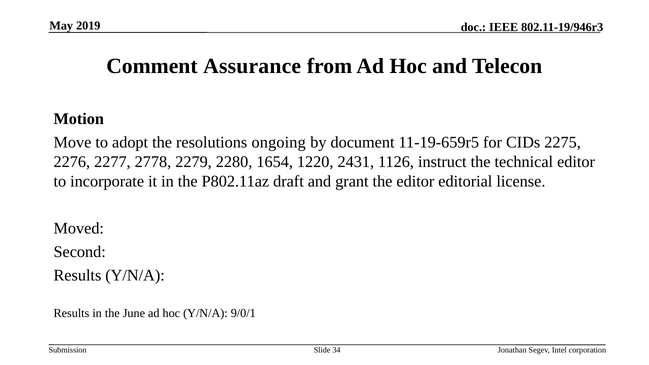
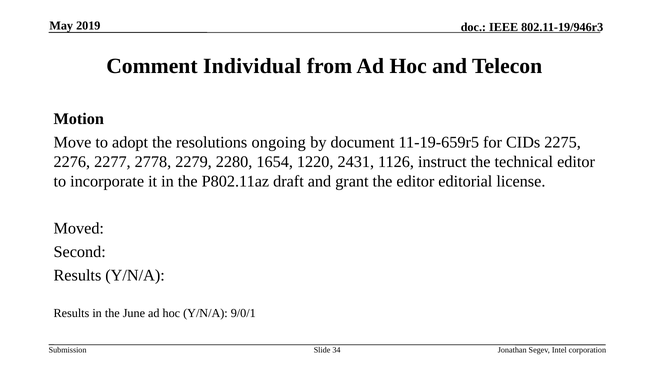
Assurance: Assurance -> Individual
